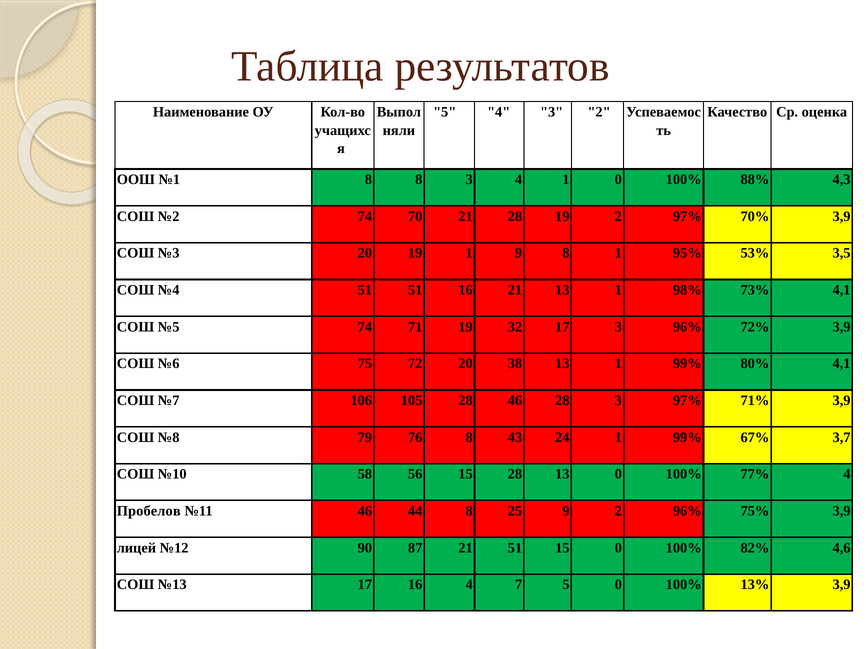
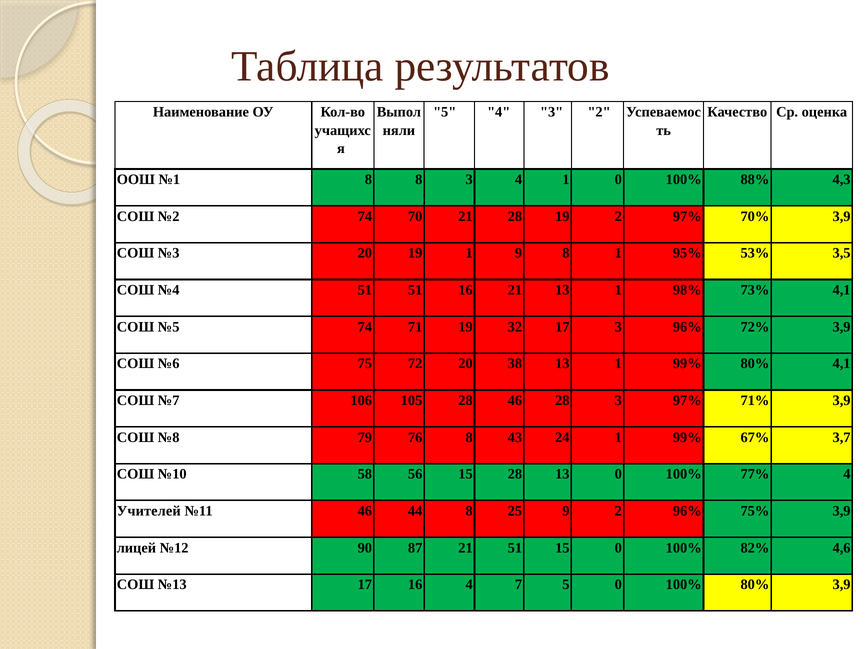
Пробелов: Пробелов -> Учителей
100% 13%: 13% -> 80%
